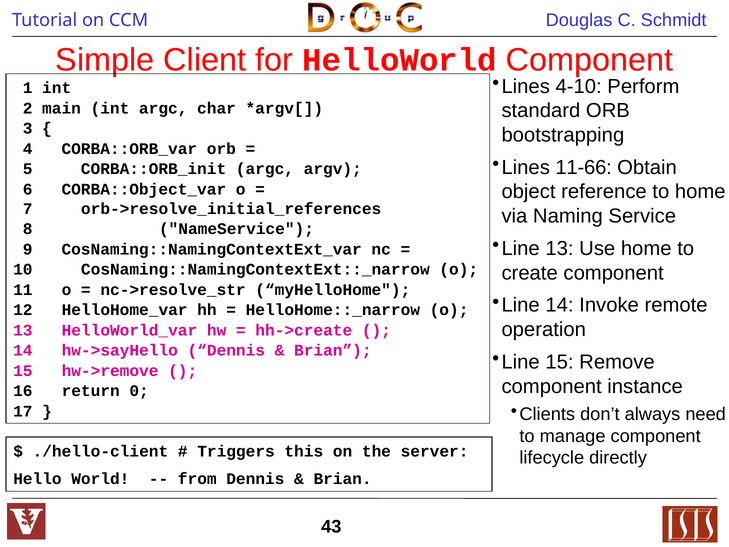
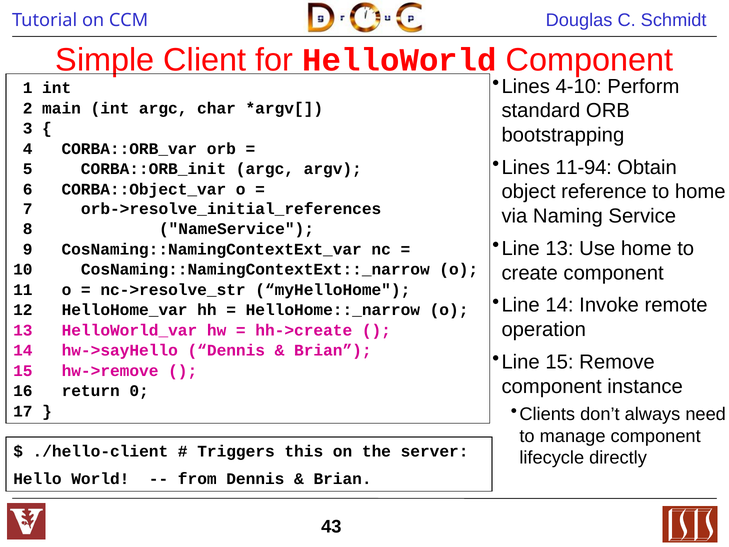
11-66: 11-66 -> 11-94
